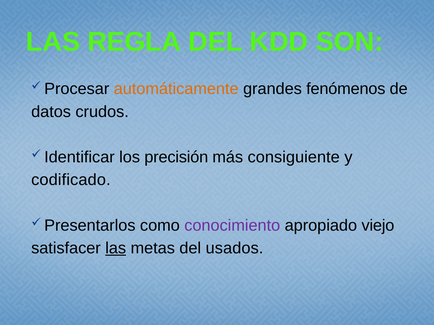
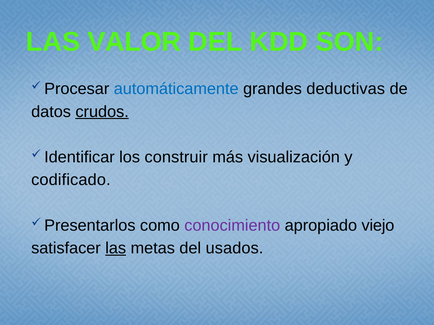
REGLA: REGLA -> VALOR
automáticamente colour: orange -> blue
fenómenos: fenómenos -> deductivas
crudos underline: none -> present
precisión: precisión -> construir
consiguiente: consiguiente -> visualización
